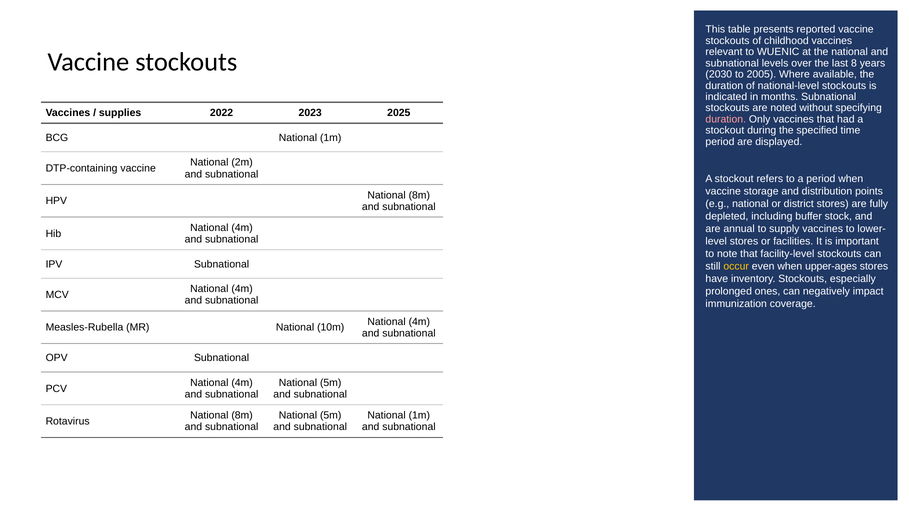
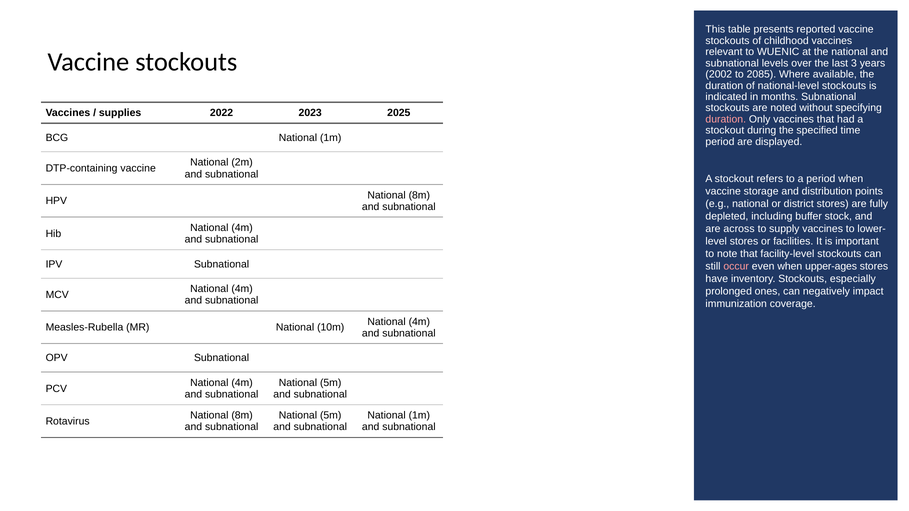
8: 8 -> 3
2030: 2030 -> 2002
2005: 2005 -> 2085
annual: annual -> across
occur colour: yellow -> pink
